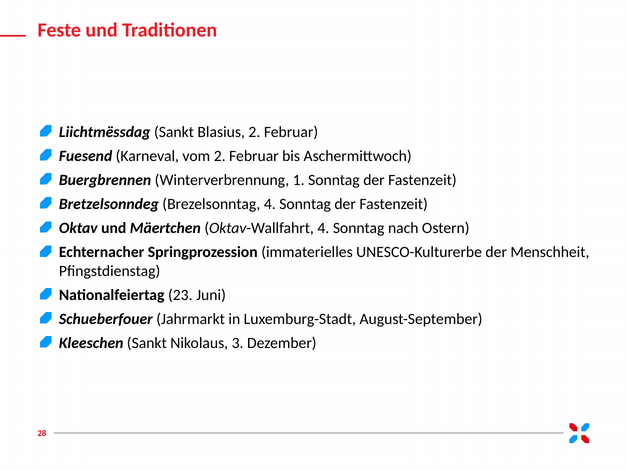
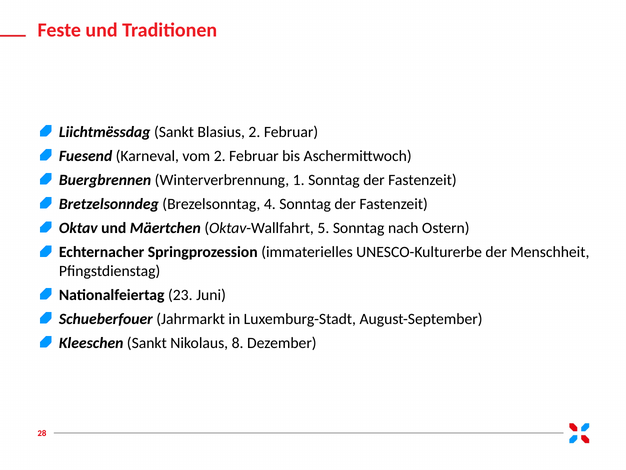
Oktav-Wallfahrt 4: 4 -> 5
3: 3 -> 8
